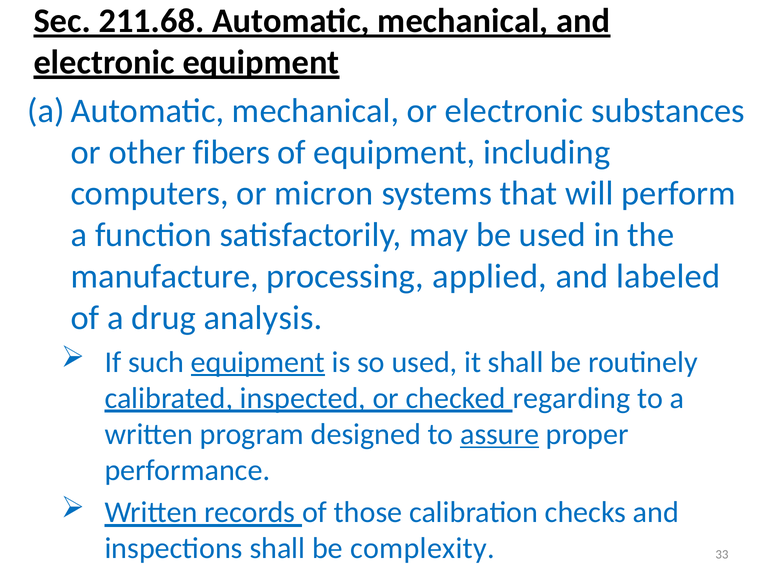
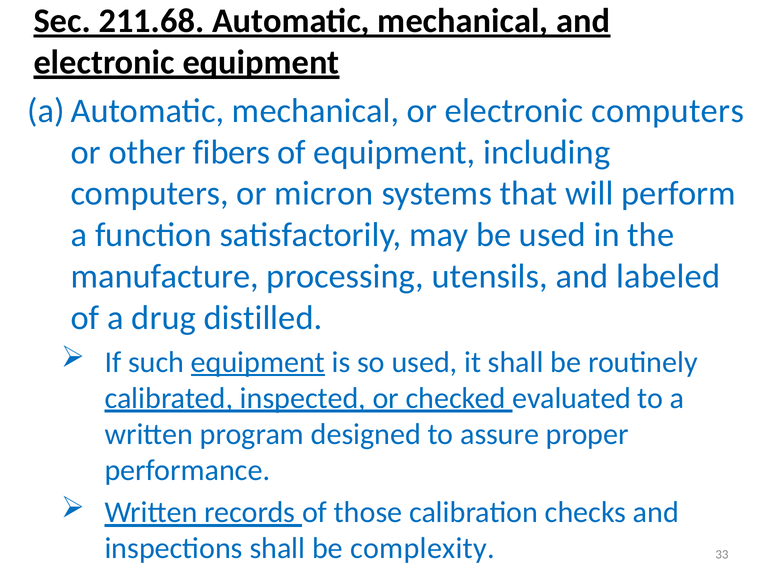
electronic substances: substances -> computers
applied: applied -> utensils
analysis: analysis -> distilled
regarding: regarding -> evaluated
assure underline: present -> none
